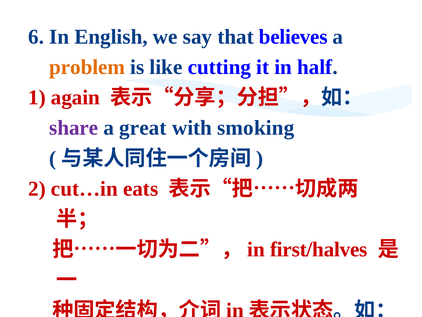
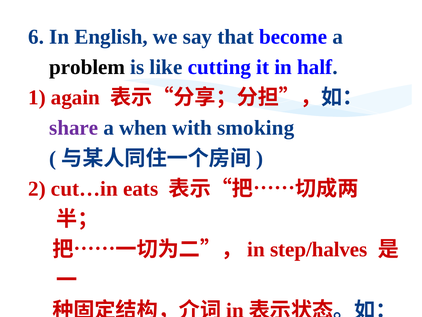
believes: believes -> become
problem colour: orange -> black
great: great -> when
first/halves: first/halves -> step/halves
